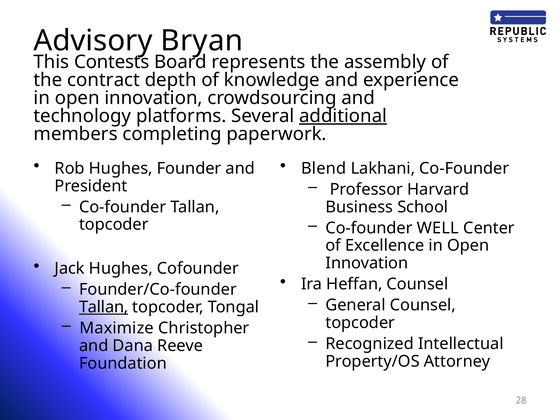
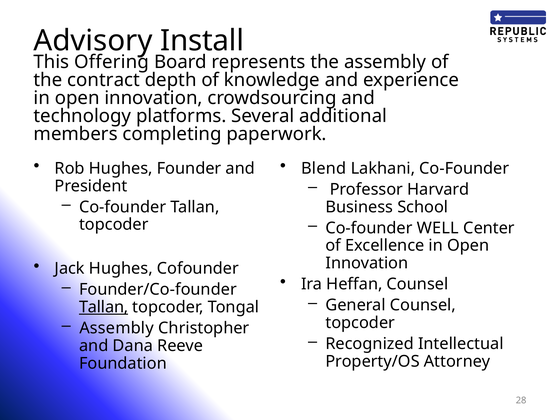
Bryan: Bryan -> Install
Contests: Contests -> Offering
additional underline: present -> none
Maximize at (117, 328): Maximize -> Assembly
